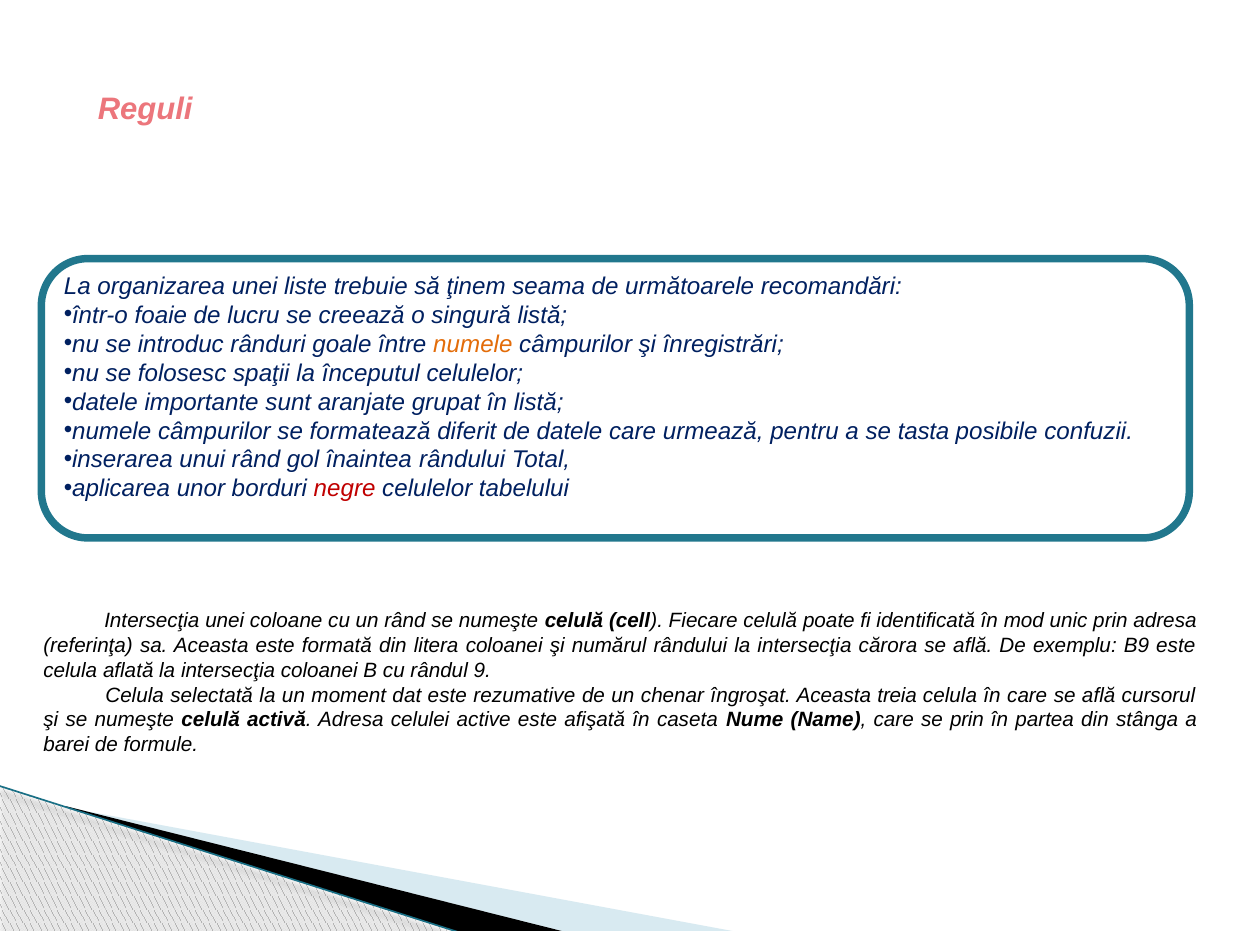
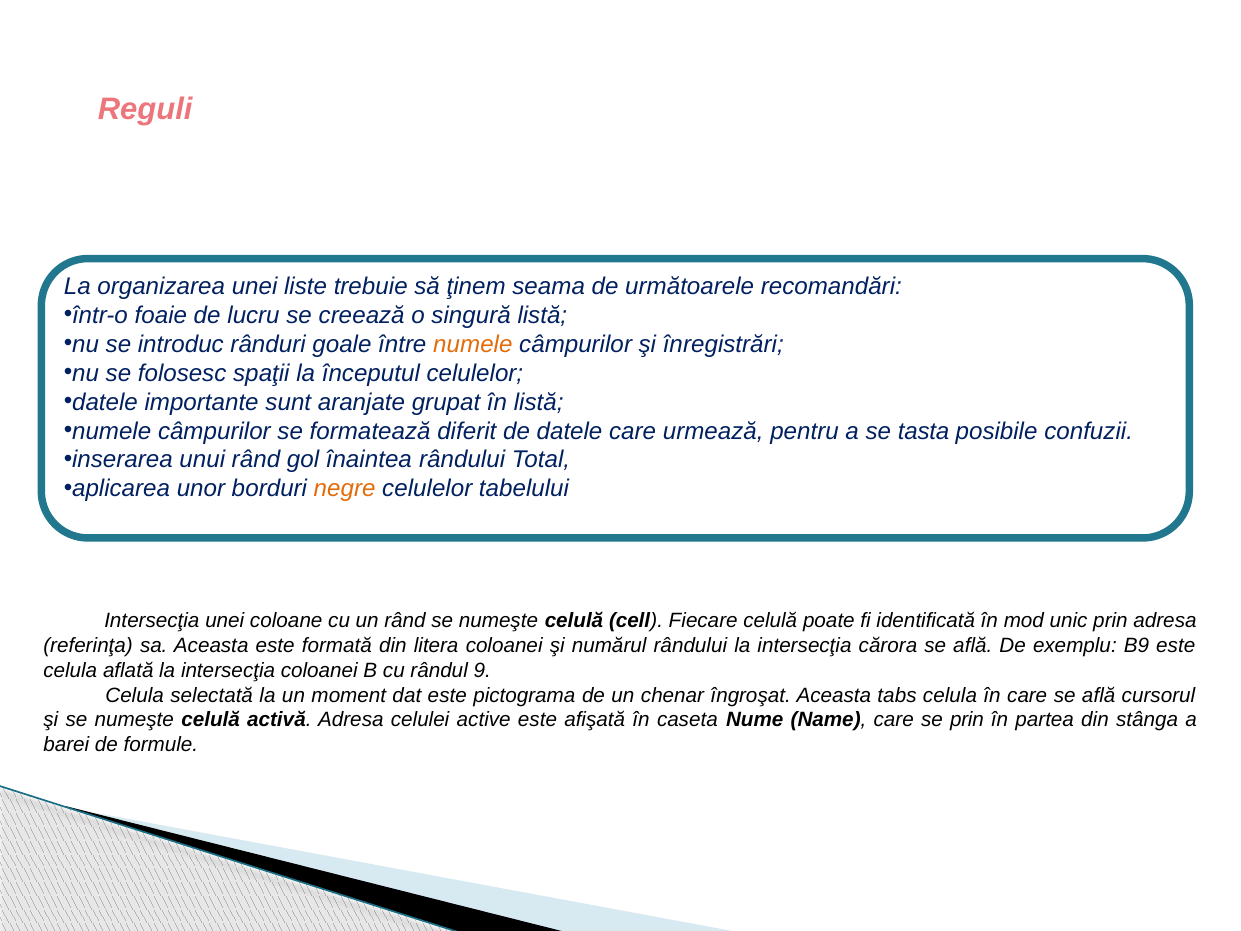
negre colour: red -> orange
rezumative: rezumative -> pictograma
treia: treia -> tabs
